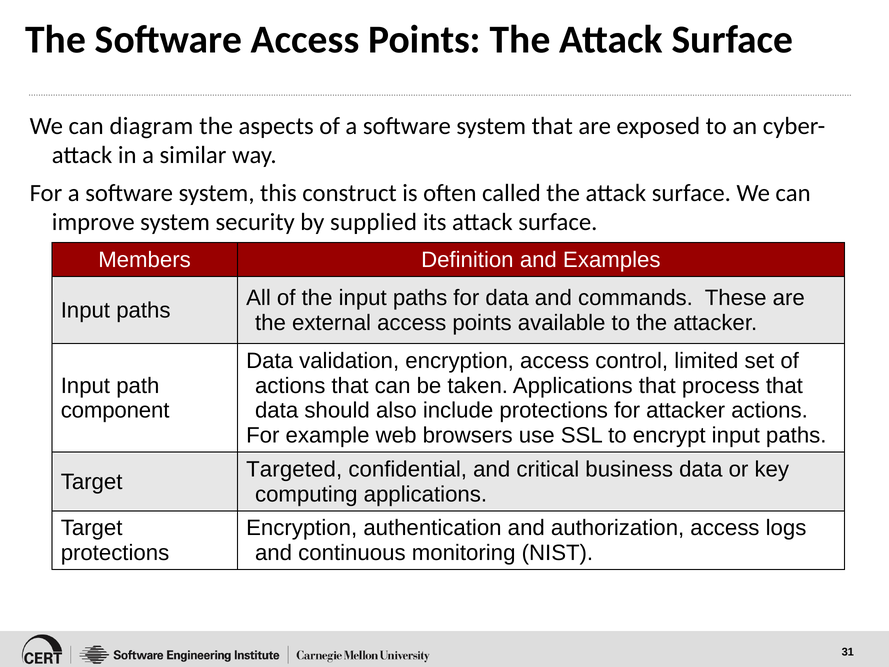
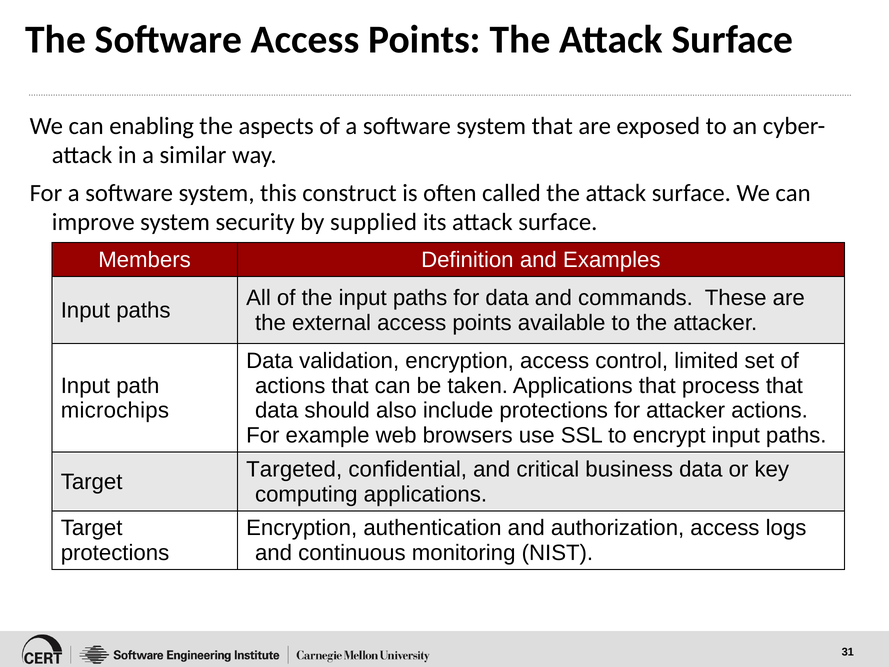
diagram: diagram -> enabling
component: component -> microchips
